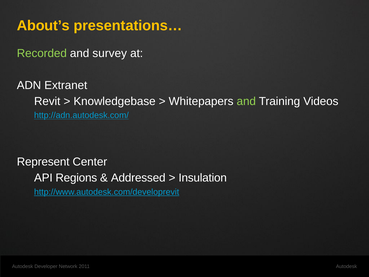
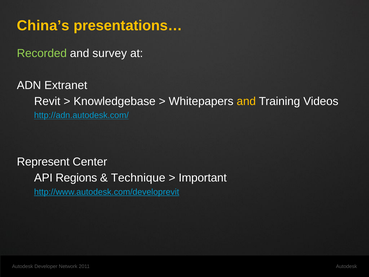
About’s: About’s -> China’s
and at (246, 101) colour: light green -> yellow
Addressed: Addressed -> Technique
Insulation: Insulation -> Important
